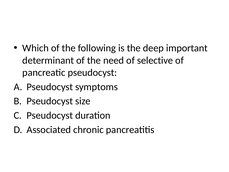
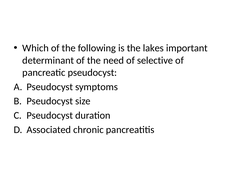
deep: deep -> lakes
